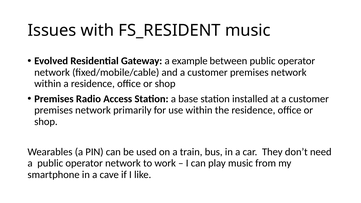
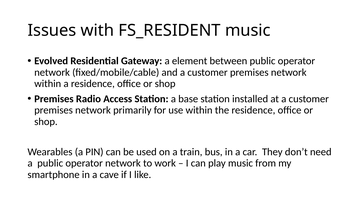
example: example -> element
